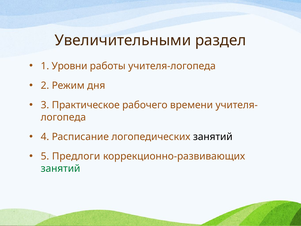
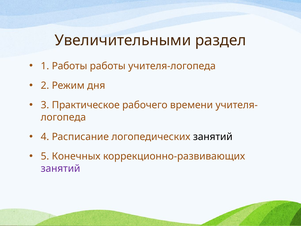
1 Уровни: Уровни -> Работы
Предлоги: Предлоги -> Конечных
занятий at (61, 168) colour: green -> purple
